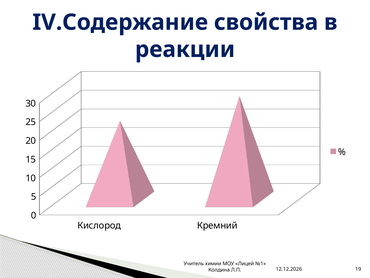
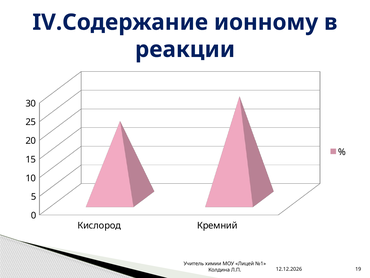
свойства: свойства -> ионному
